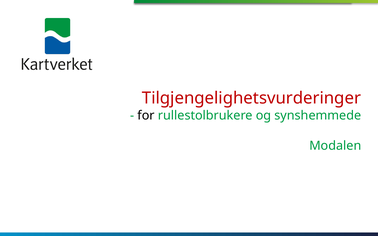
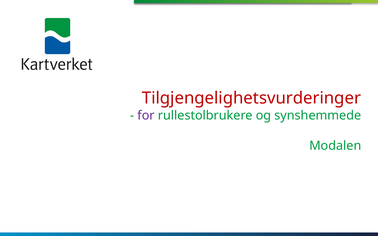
for colour: black -> purple
